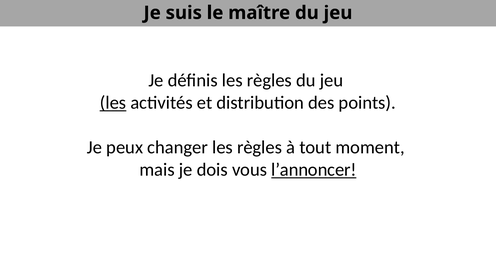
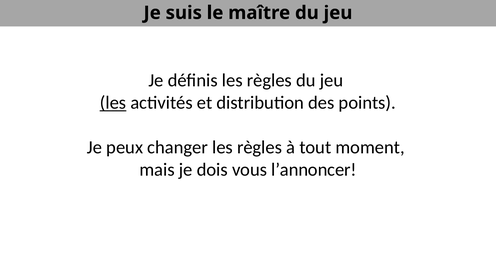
l’annoncer underline: present -> none
